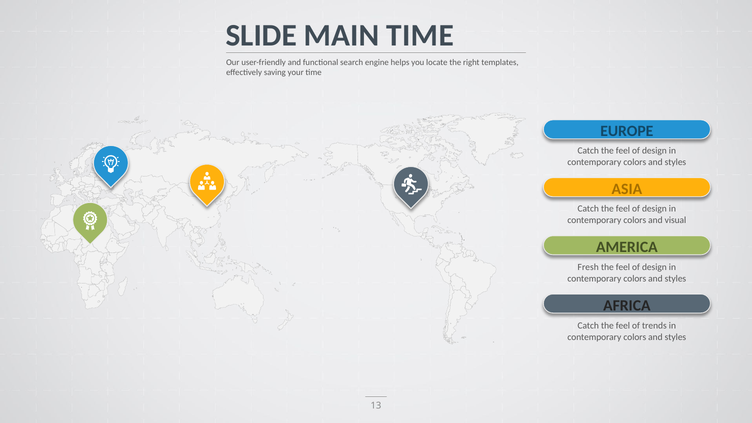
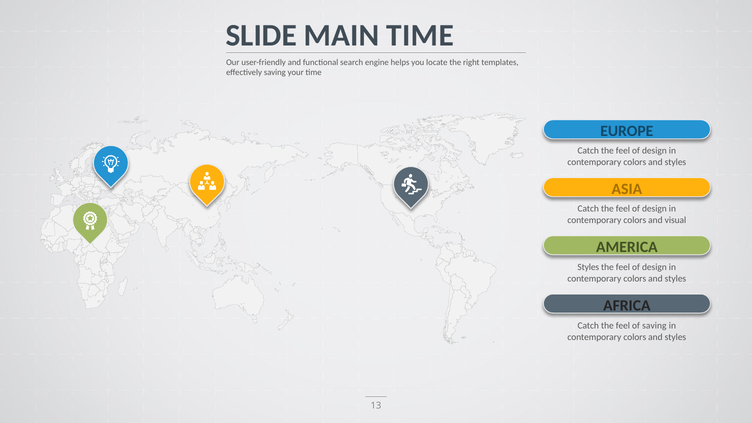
Fresh at (588, 267): Fresh -> Styles
of trends: trends -> saving
